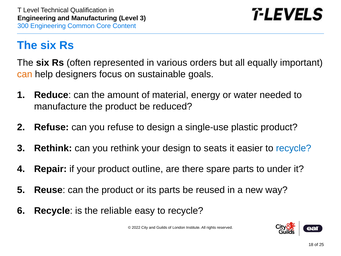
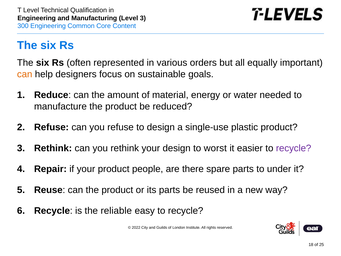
seats: seats -> worst
recycle at (294, 148) colour: blue -> purple
outline: outline -> people
